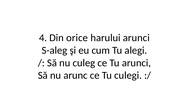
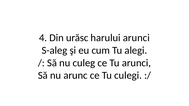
orice: orice -> urăsc
